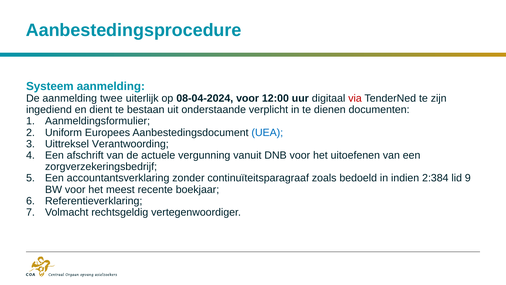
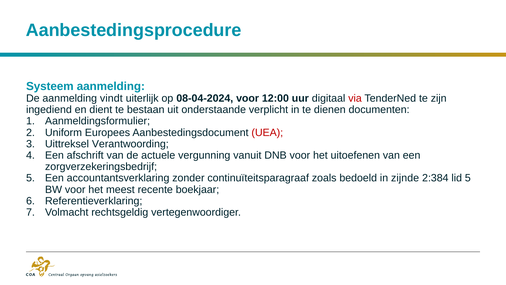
twee: twee -> vindt
UEA colour: blue -> red
indien: indien -> zijnde
lid 9: 9 -> 5
